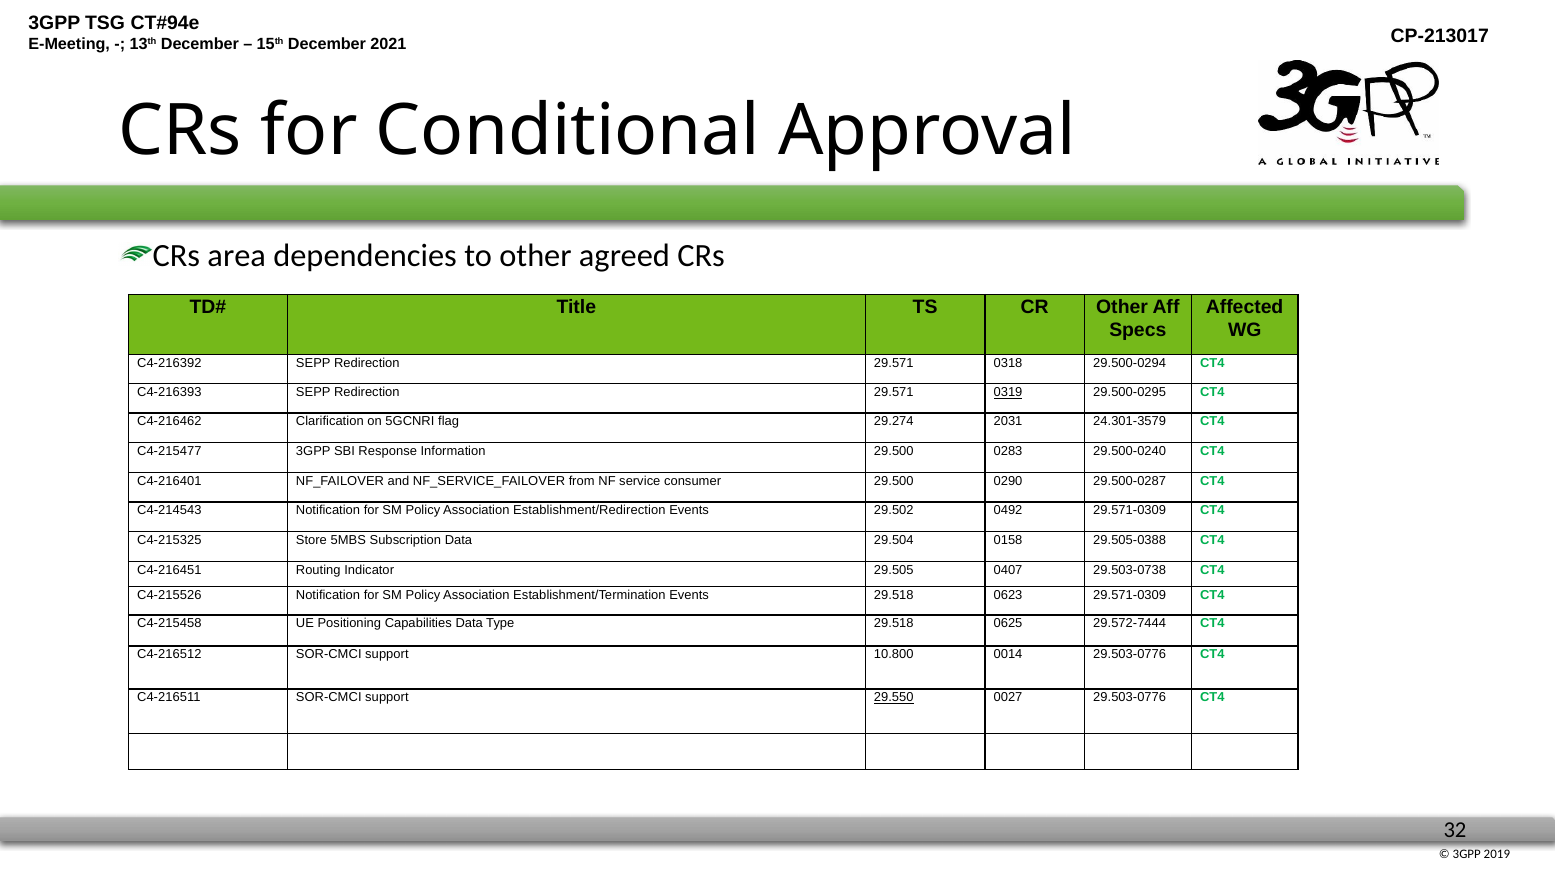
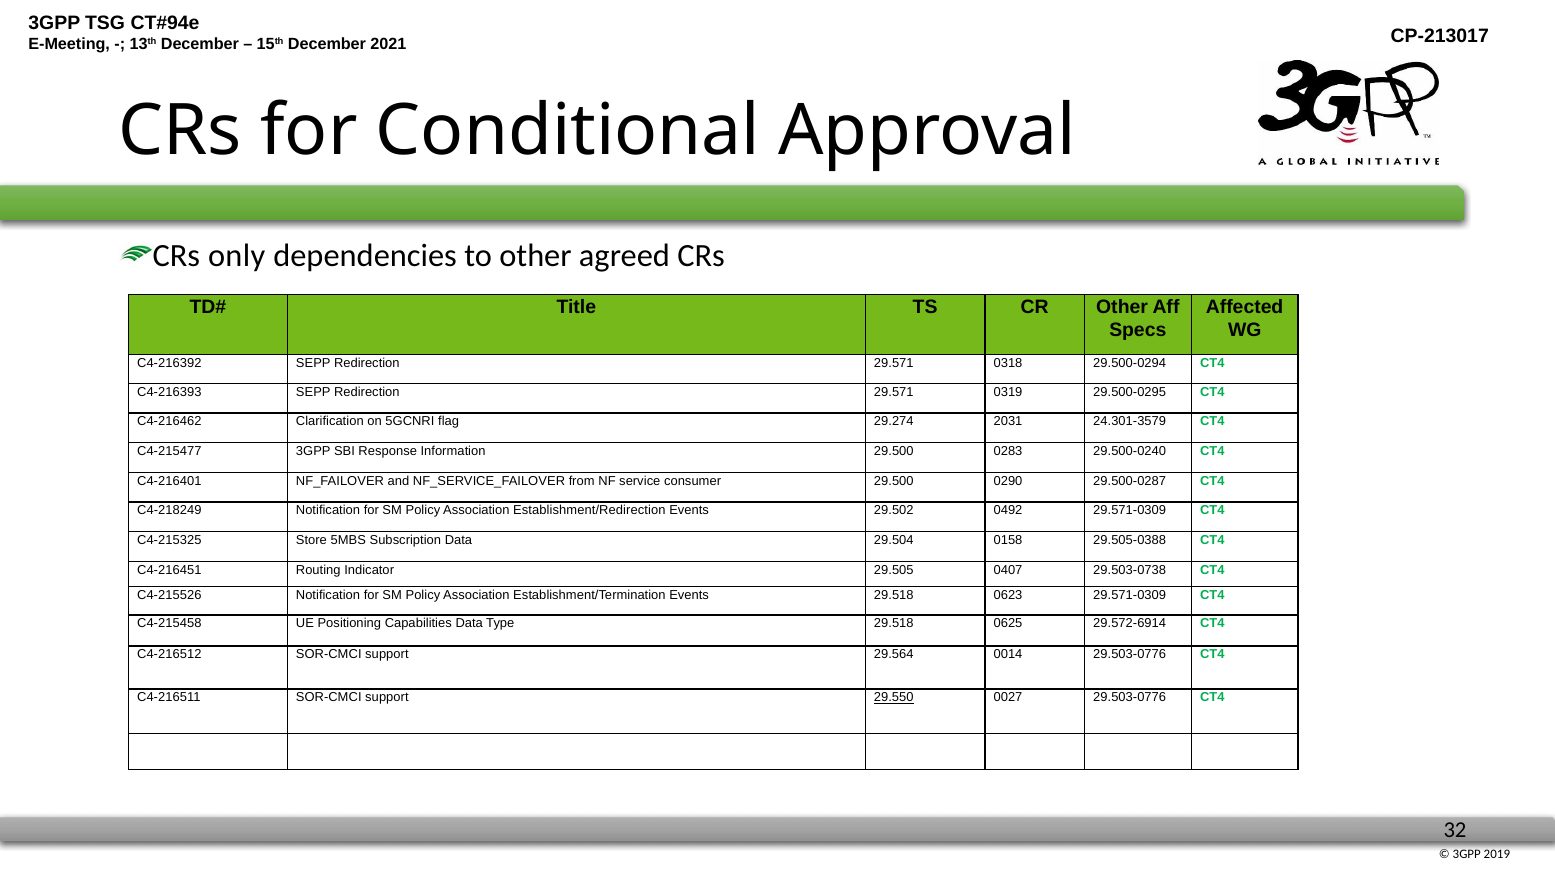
area: area -> only
0319 underline: present -> none
C4-214543: C4-214543 -> C4-218249
29.572-7444: 29.572-7444 -> 29.572-6914
10.800: 10.800 -> 29.564
